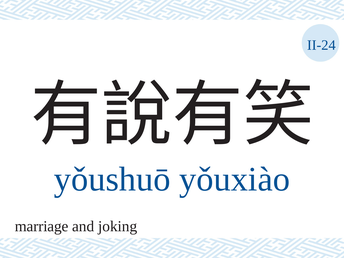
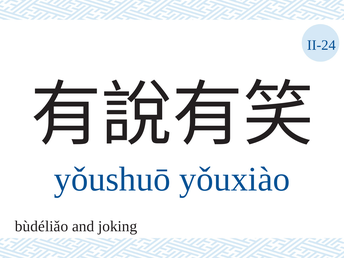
marriage: marriage -> bùdéliǎo
